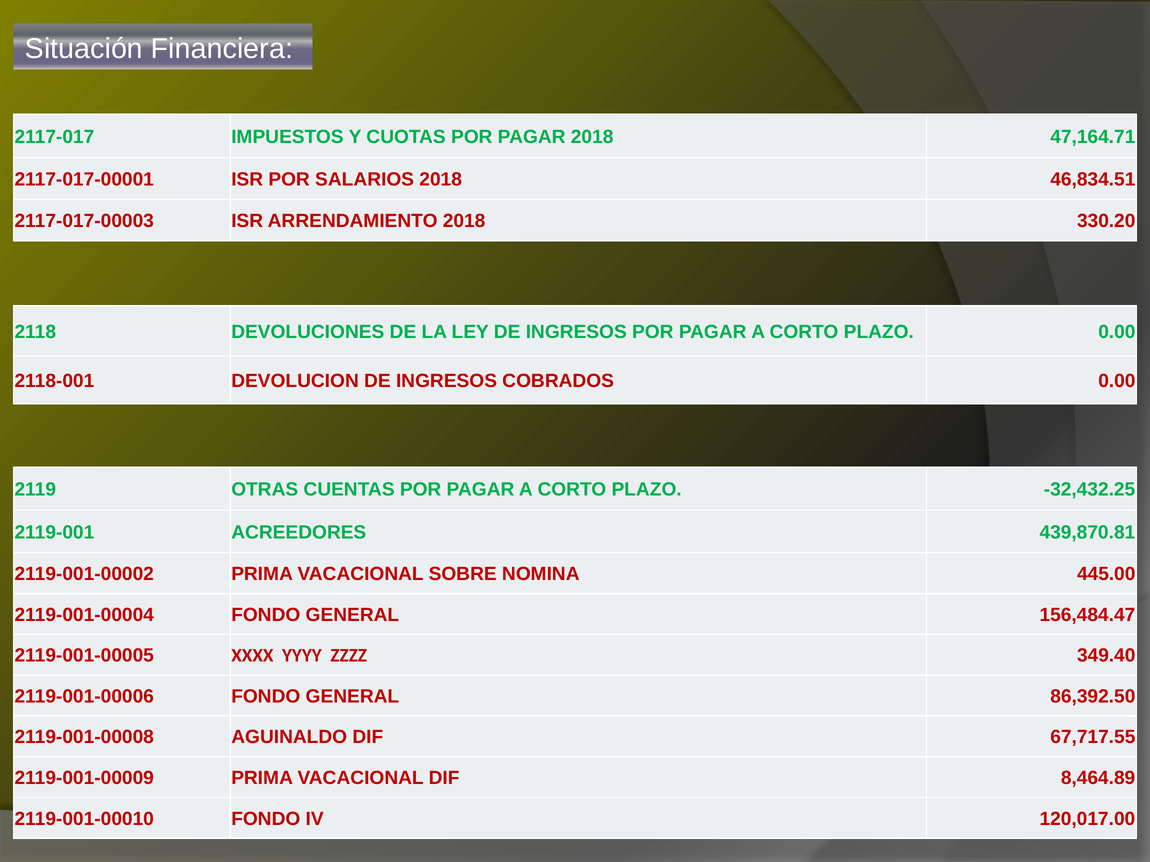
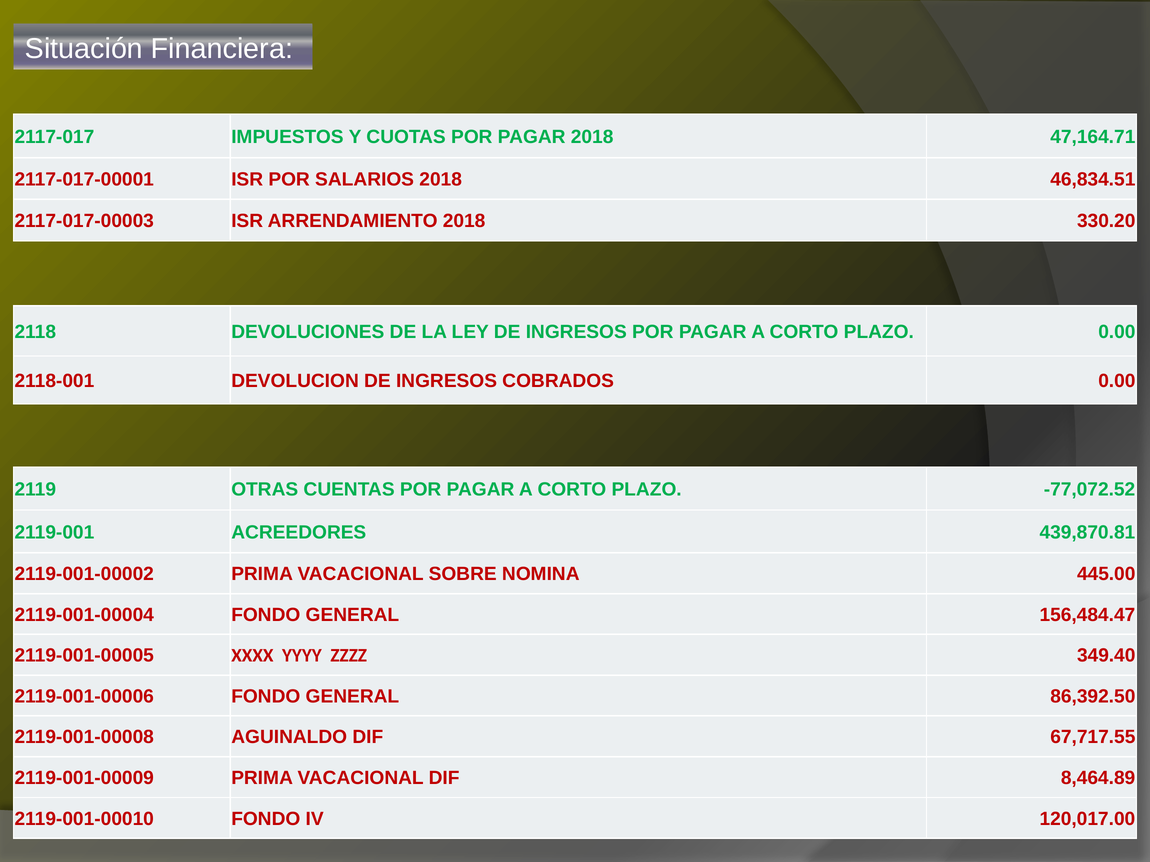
-32,432.25: -32,432.25 -> -77,072.52
